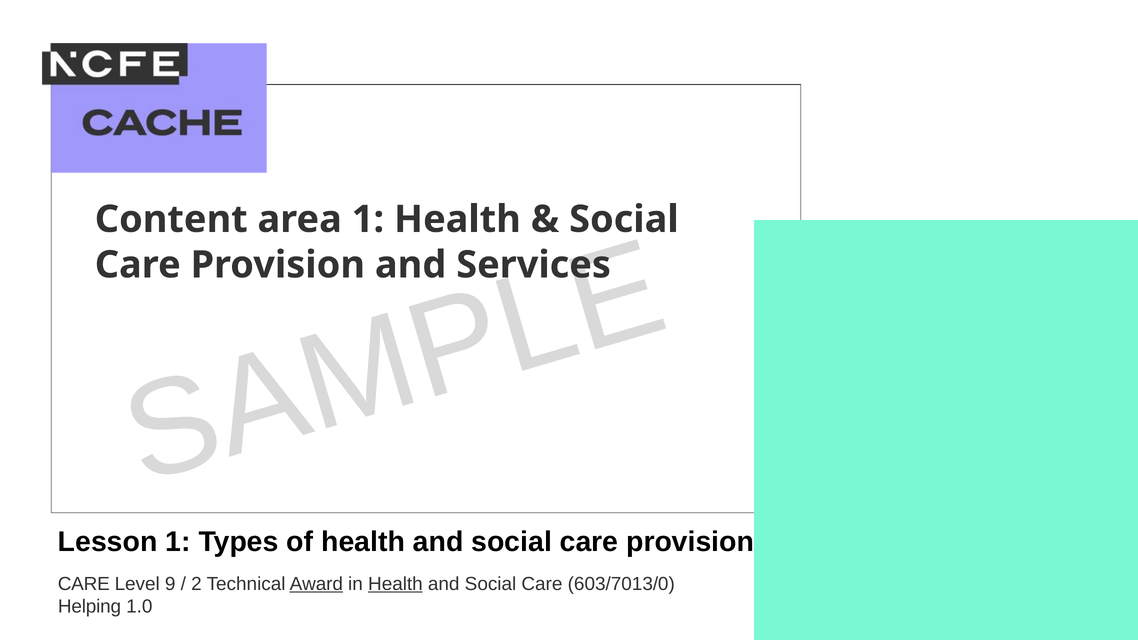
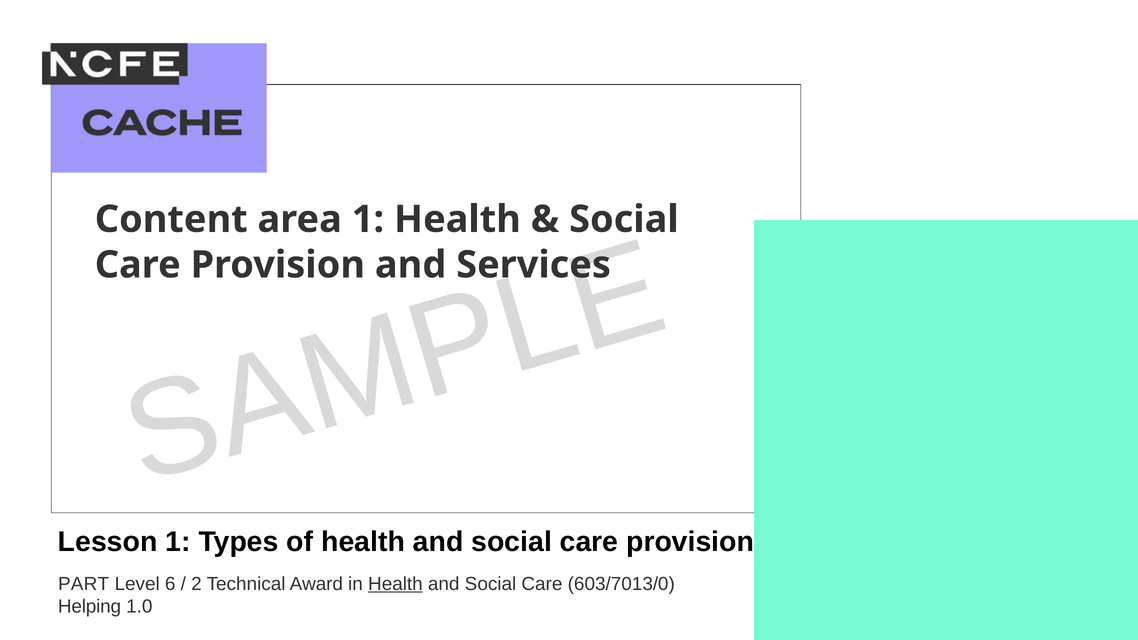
CARE at (84, 584): CARE -> PART
9: 9 -> 6
Award underline: present -> none
